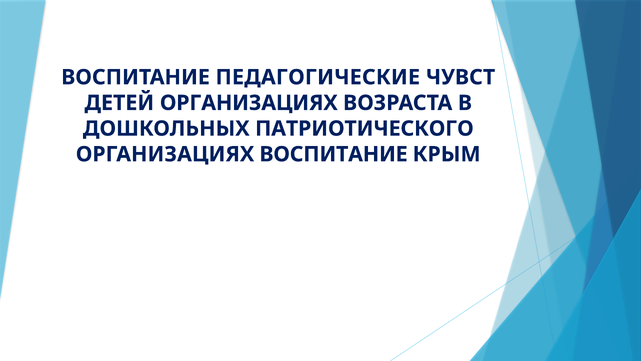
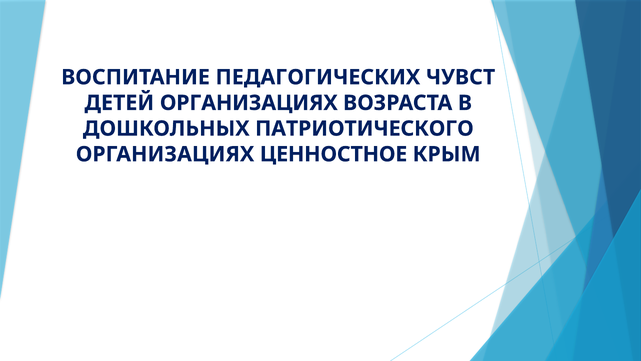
ПЕДАГОГИЧЕСКИЕ: ПЕДАГОГИЧЕСКИЕ -> ПЕДАГОГИЧЕСКИХ
ОРГАНИЗАЦИЯХ ВОСПИТАНИЕ: ВОСПИТАНИЕ -> ЦЕННОСТНОЕ
